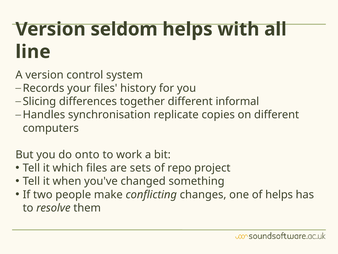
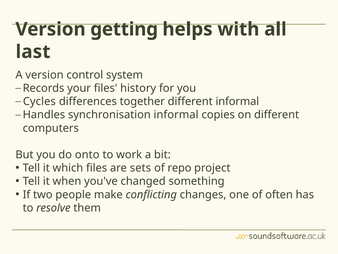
seldom: seldom -> getting
line: line -> last
Slicing: Slicing -> Cycles
synchronisation replicate: replicate -> informal
of helps: helps -> often
